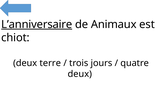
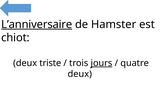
Animaux: Animaux -> Hamster
terre: terre -> triste
jours underline: none -> present
